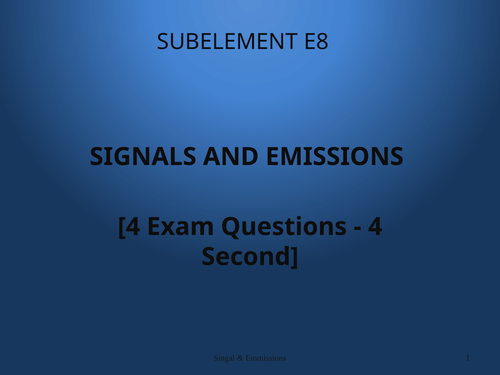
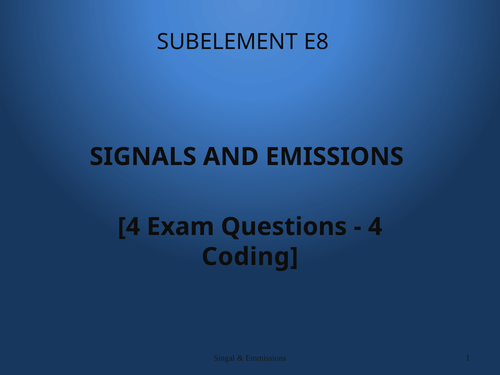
Second: Second -> Coding
